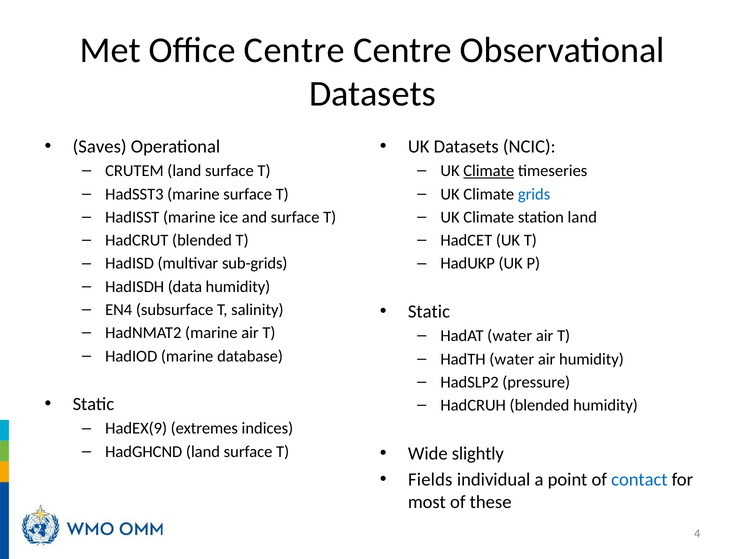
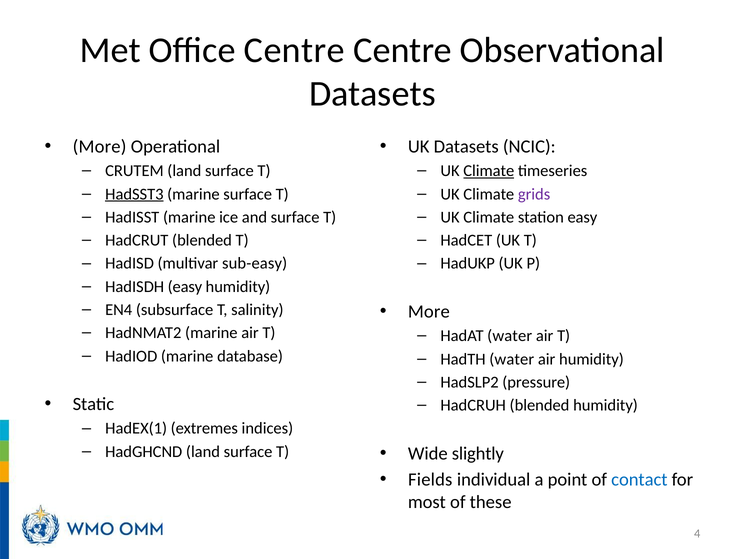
Saves at (100, 147): Saves -> More
HadSST3 underline: none -> present
grids colour: blue -> purple
station land: land -> easy
sub-grids: sub-grids -> sub-easy
HadISDH data: data -> easy
Static at (429, 312): Static -> More
HadEX(9: HadEX(9 -> HadEX(1
